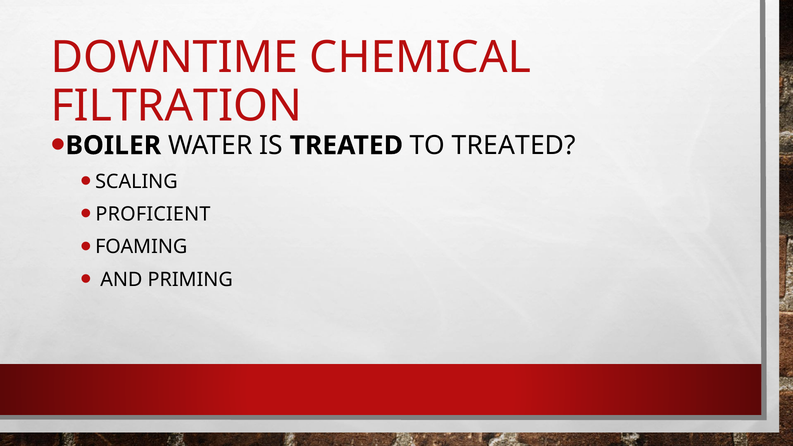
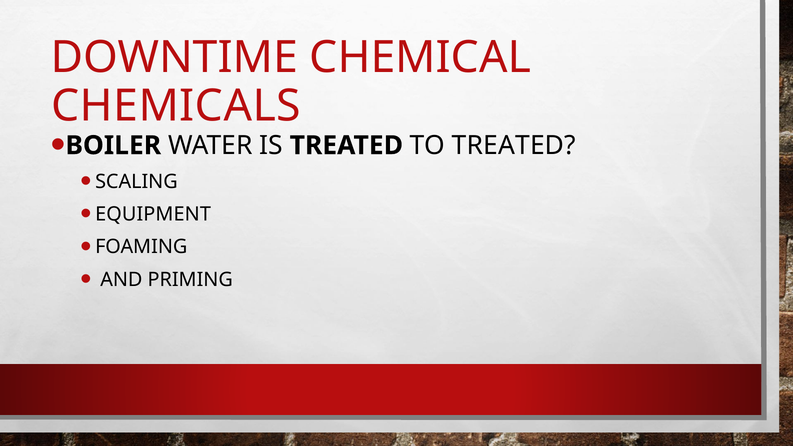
FILTRATION: FILTRATION -> CHEMICALS
PROFICIENT: PROFICIENT -> EQUIPMENT
